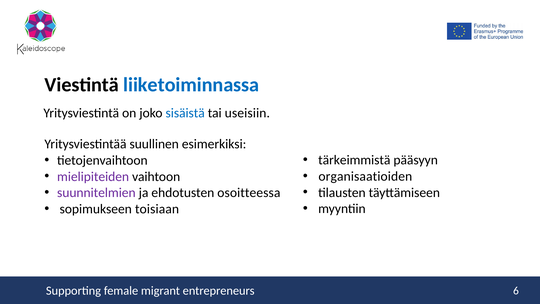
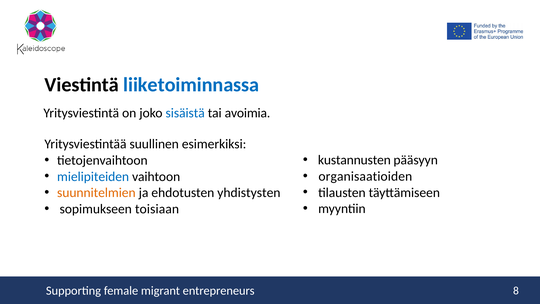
useisiin: useisiin -> avoimia
tärkeimmistä: tärkeimmistä -> kustannusten
mielipiteiden colour: purple -> blue
suunnitelmien colour: purple -> orange
osoitteessa: osoitteessa -> yhdistysten
6: 6 -> 8
